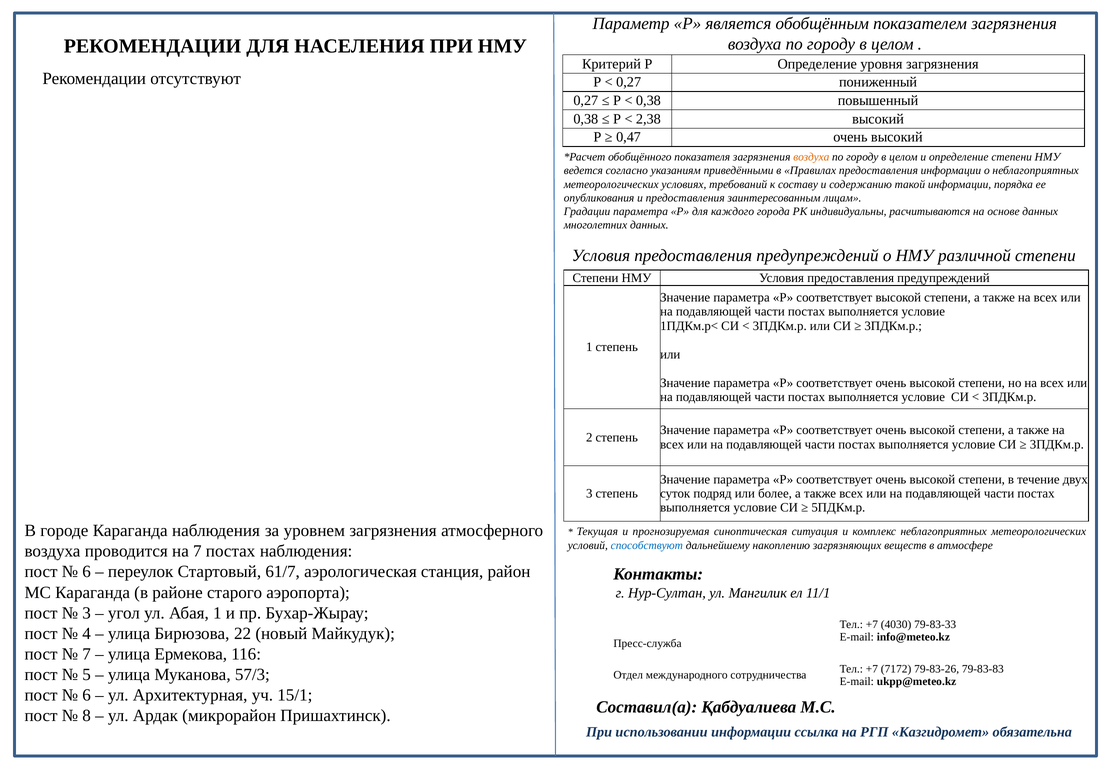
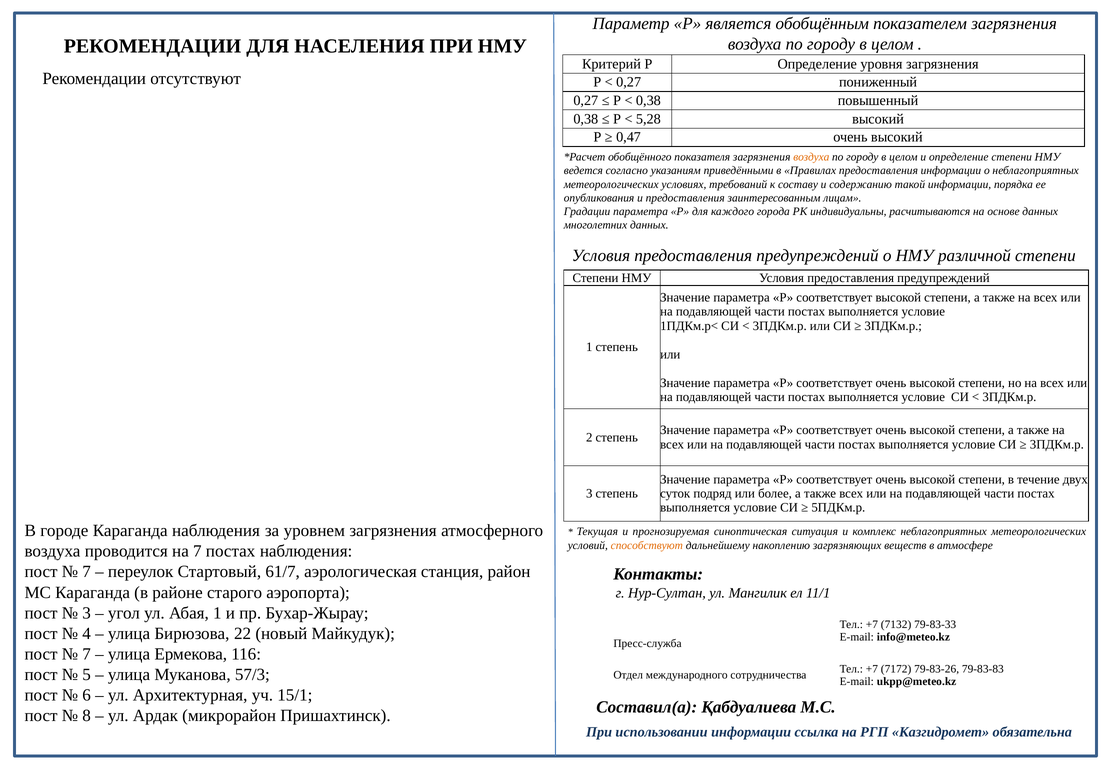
2,38: 2,38 -> 5,28
способствуют colour: blue -> orange
6 at (87, 572): 6 -> 7
4030: 4030 -> 7132
